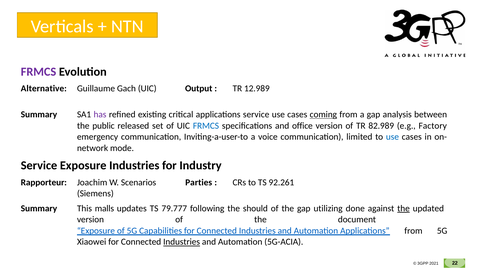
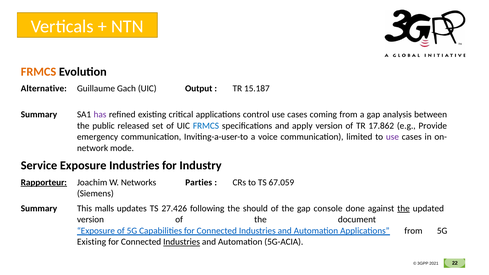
FRMCS at (39, 72) colour: purple -> orange
12.989: 12.989 -> 15.187
applications service: service -> control
coming underline: present -> none
office: office -> apply
82.989: 82.989 -> 17.862
Factory: Factory -> Provide
use at (392, 137) colour: blue -> purple
Rapporteur underline: none -> present
Scenarios: Scenarios -> Networks
92.261: 92.261 -> 67.059
79.777: 79.777 -> 27.426
utilizing: utilizing -> console
Xiaowei at (92, 242): Xiaowei -> Existing
